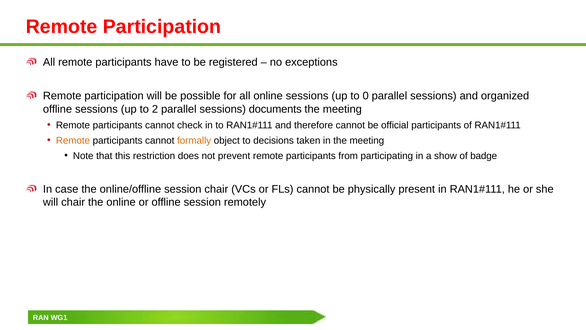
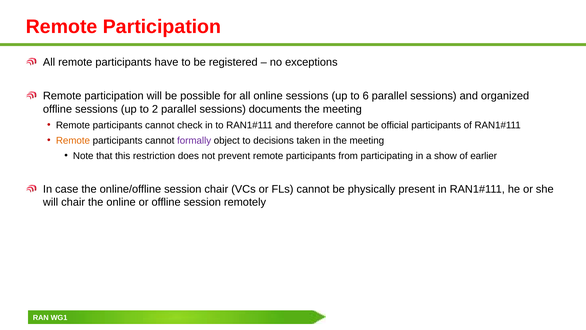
0: 0 -> 6
formally colour: orange -> purple
badge: badge -> earlier
